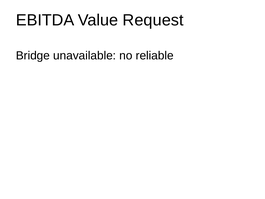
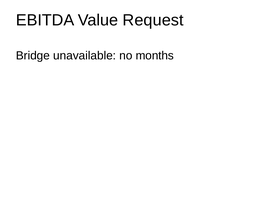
reliable: reliable -> months
